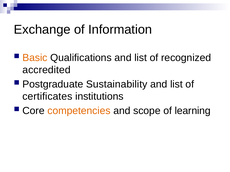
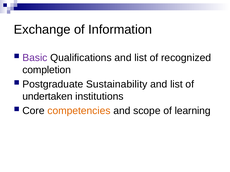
Basic colour: orange -> purple
accredited: accredited -> completion
certificates: certificates -> undertaken
